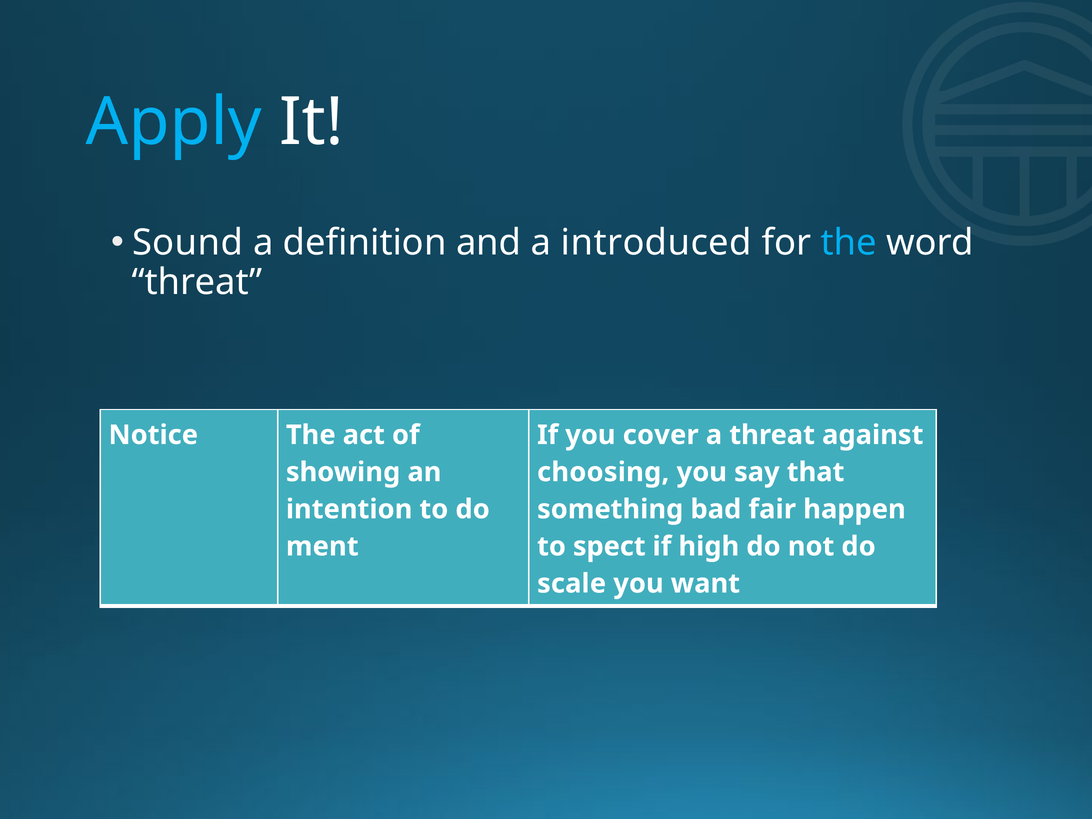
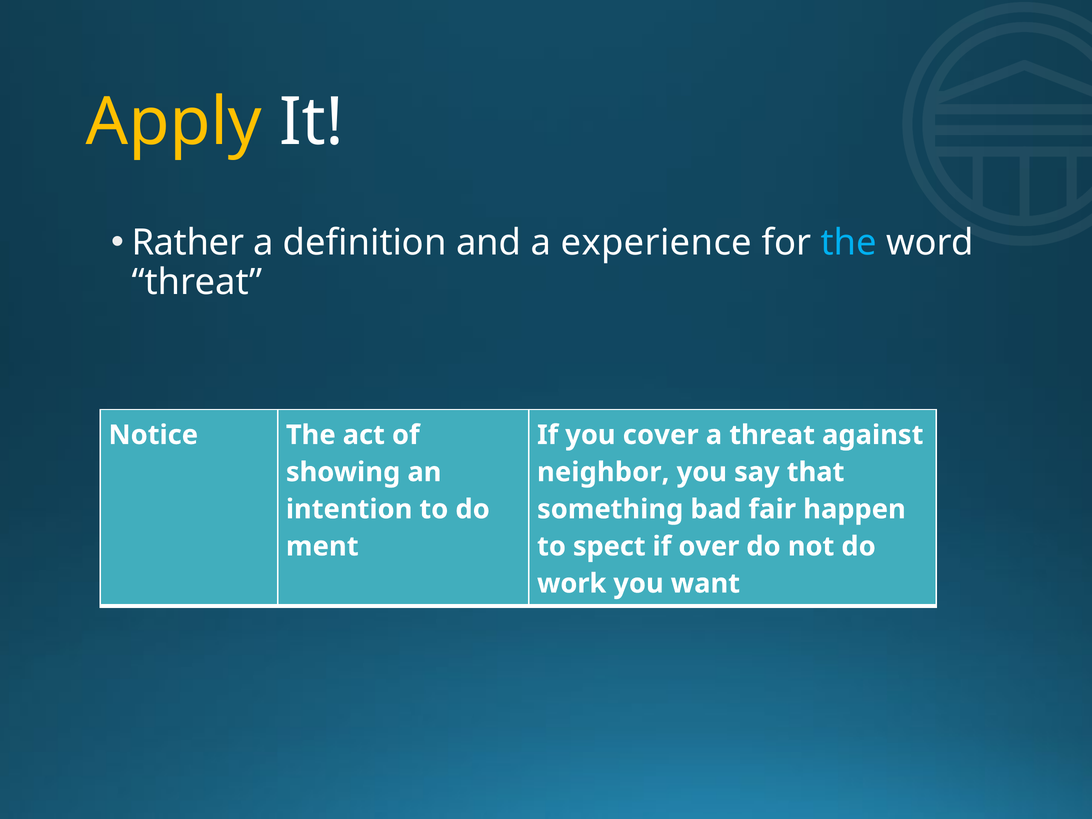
Apply colour: light blue -> yellow
Sound: Sound -> Rather
introduced: introduced -> experience
choosing: choosing -> neighbor
high: high -> over
scale: scale -> work
